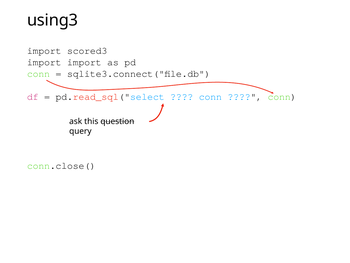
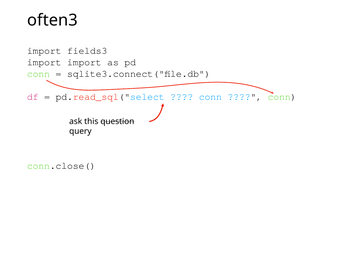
using3: using3 -> often3
scored3: scored3 -> fields3
